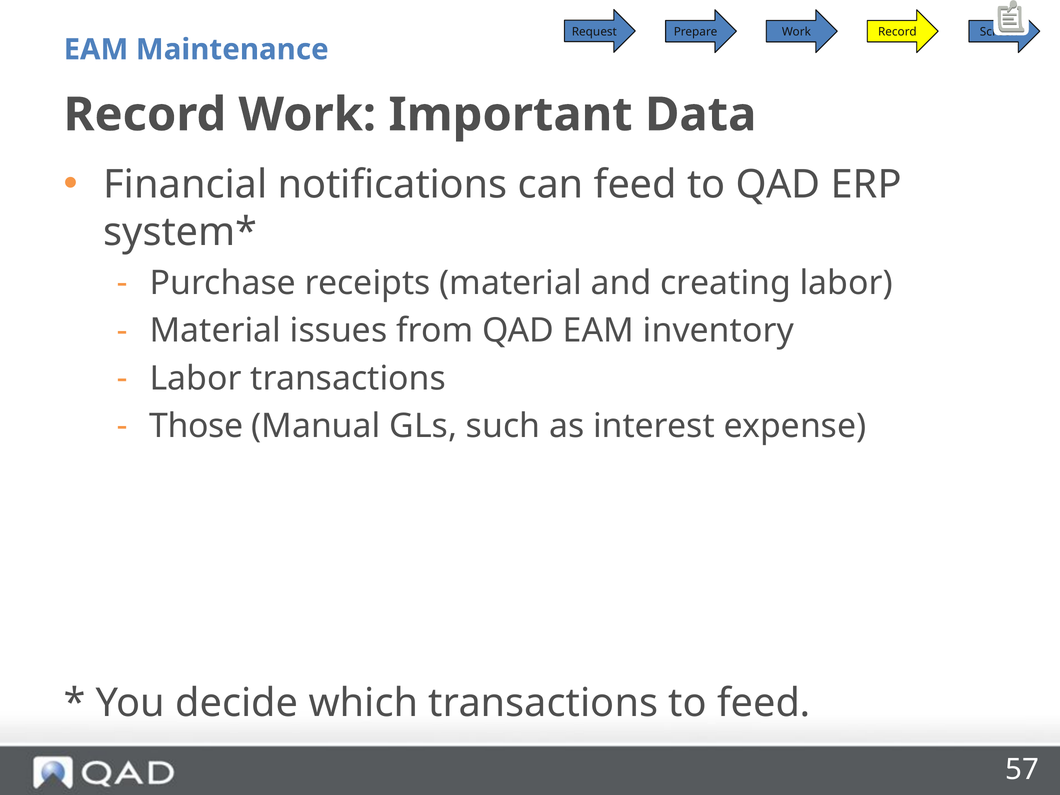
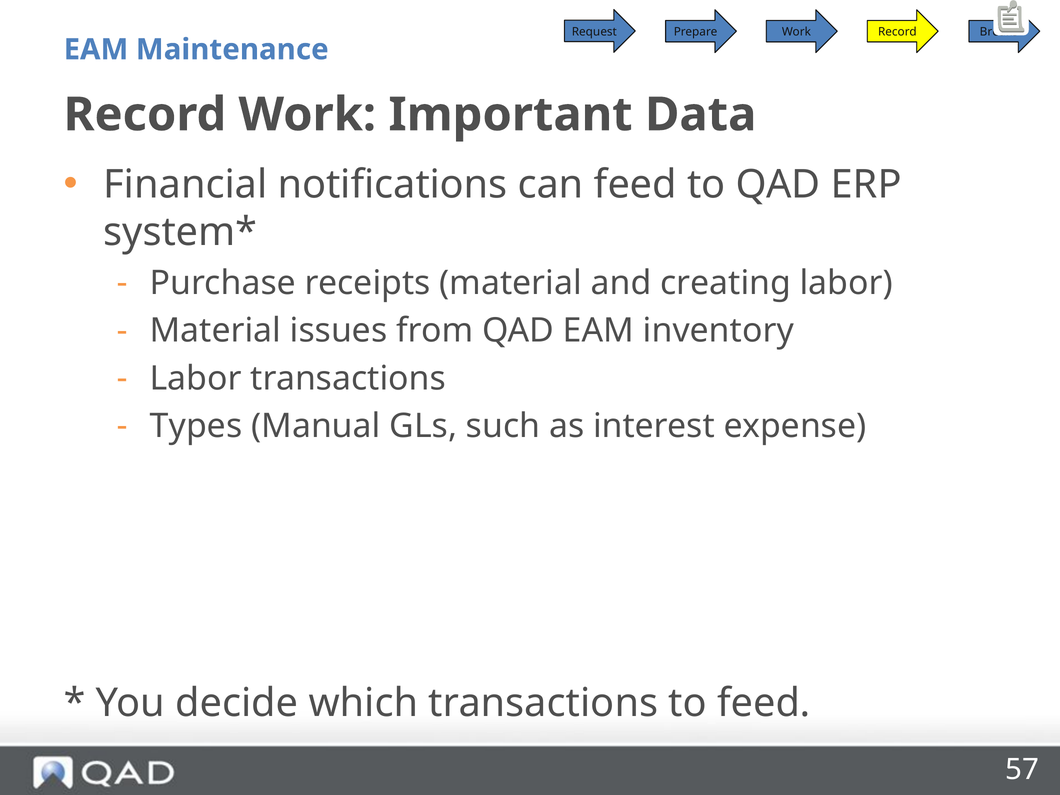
Screen: Screen -> Breaks
Those: Those -> Types
